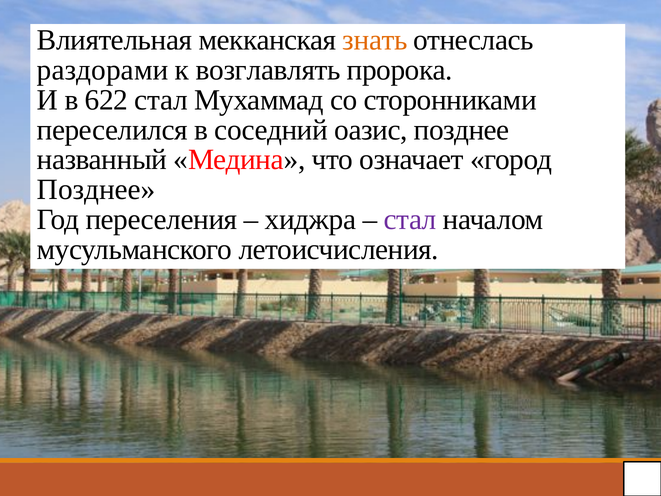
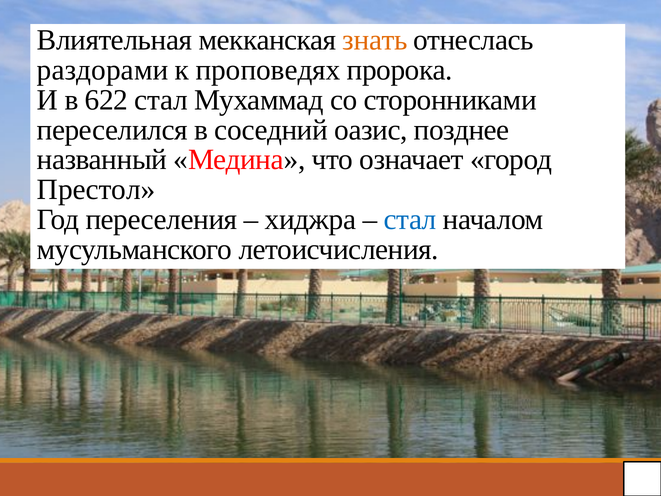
возглавлять: возглавлять -> проповедях
Позднее at (96, 190): Позднее -> Престол
стал at (410, 220) colour: purple -> blue
